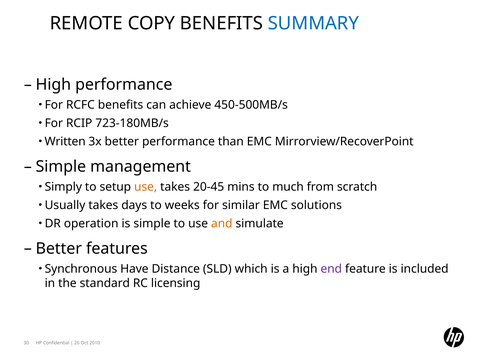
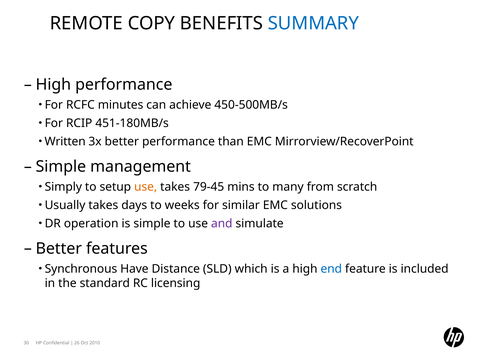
RCFC benefits: benefits -> minutes
723-180MB/s: 723-180MB/s -> 451-180MB/s
20-45: 20-45 -> 79-45
much: much -> many
and colour: orange -> purple
end colour: purple -> blue
